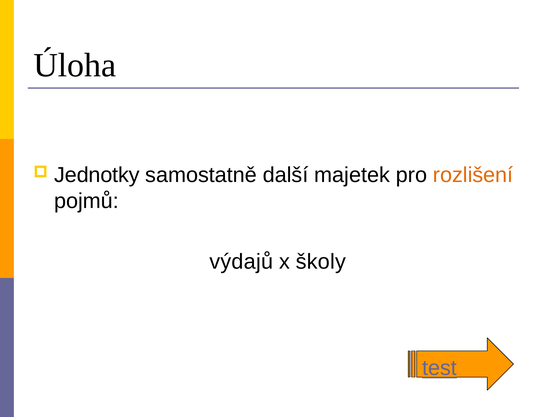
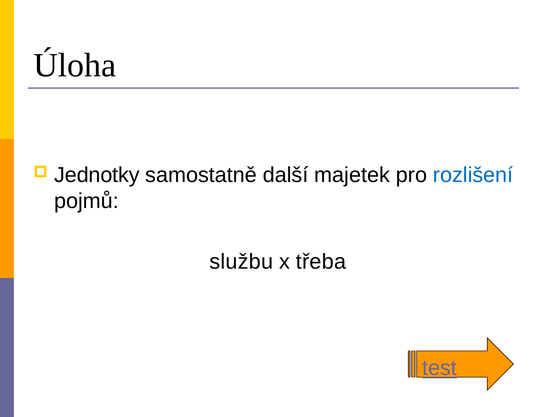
rozlišení colour: orange -> blue
výdajů: výdajů -> službu
školy: školy -> třeba
